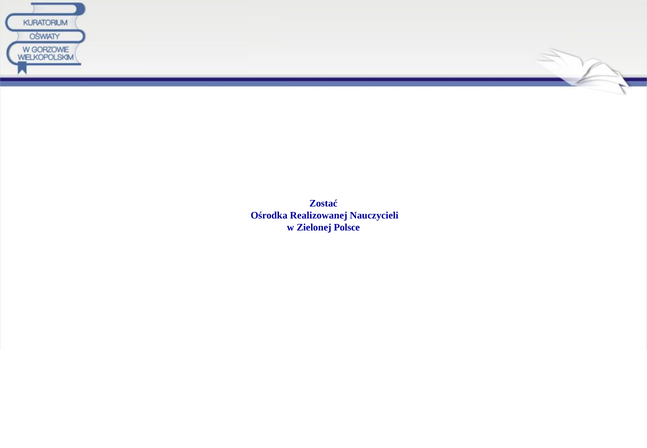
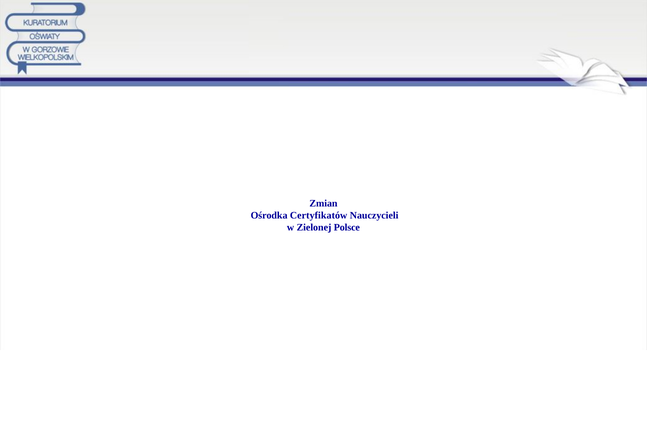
Zostać: Zostać -> Zmian
Realizowanej: Realizowanej -> Certyfikatów
